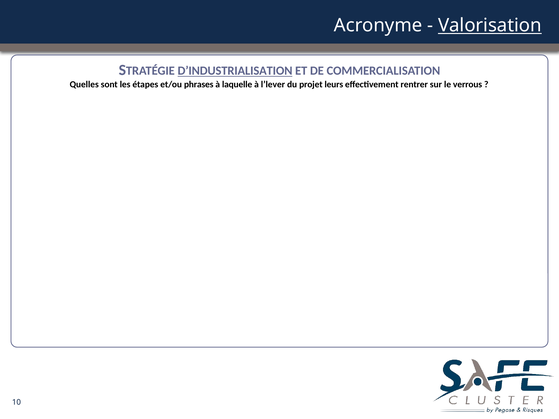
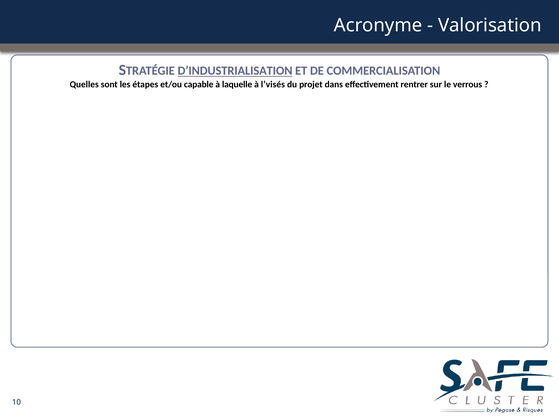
Valorisation underline: present -> none
phrases: phrases -> capable
l’lever: l’lever -> l’visés
leurs: leurs -> dans
